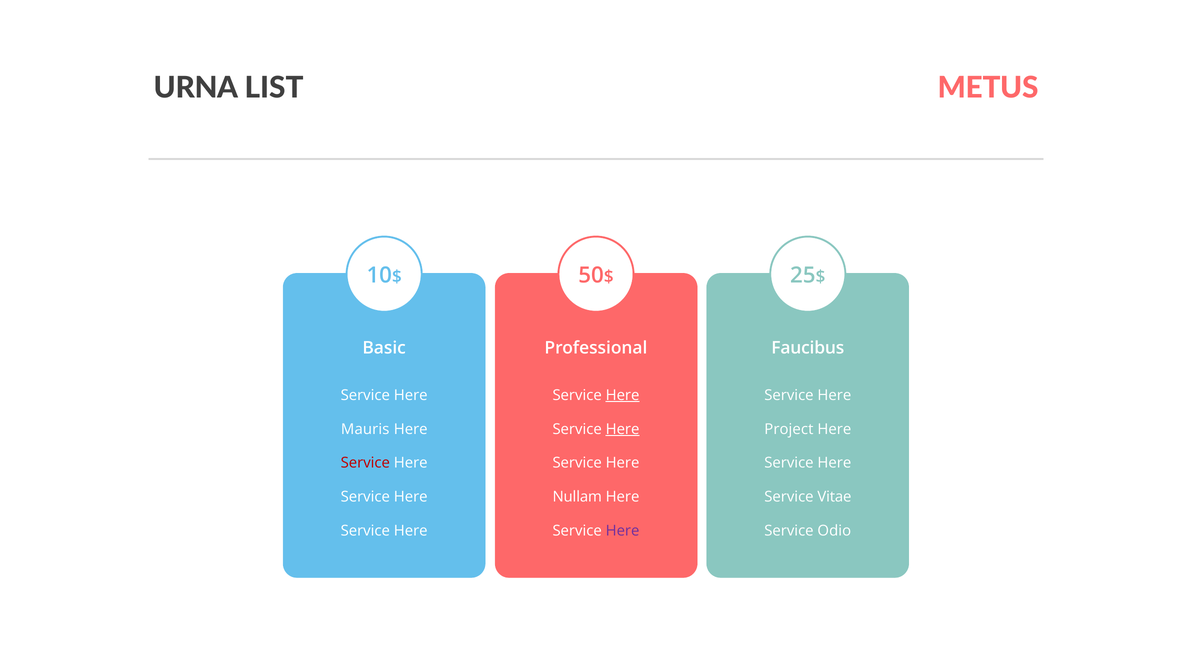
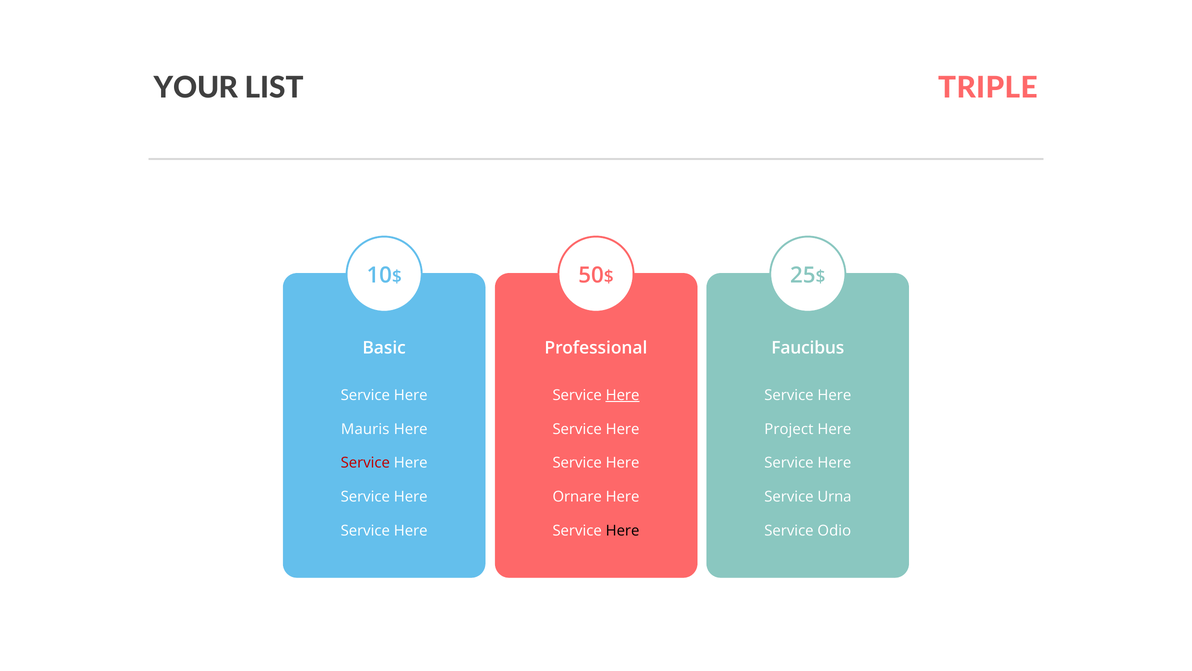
URNA: URNA -> YOUR
METUS: METUS -> TRIPLE
Here at (623, 429) underline: present -> none
Nullam: Nullam -> Ornare
Vitae: Vitae -> Urna
Here at (623, 531) colour: purple -> black
